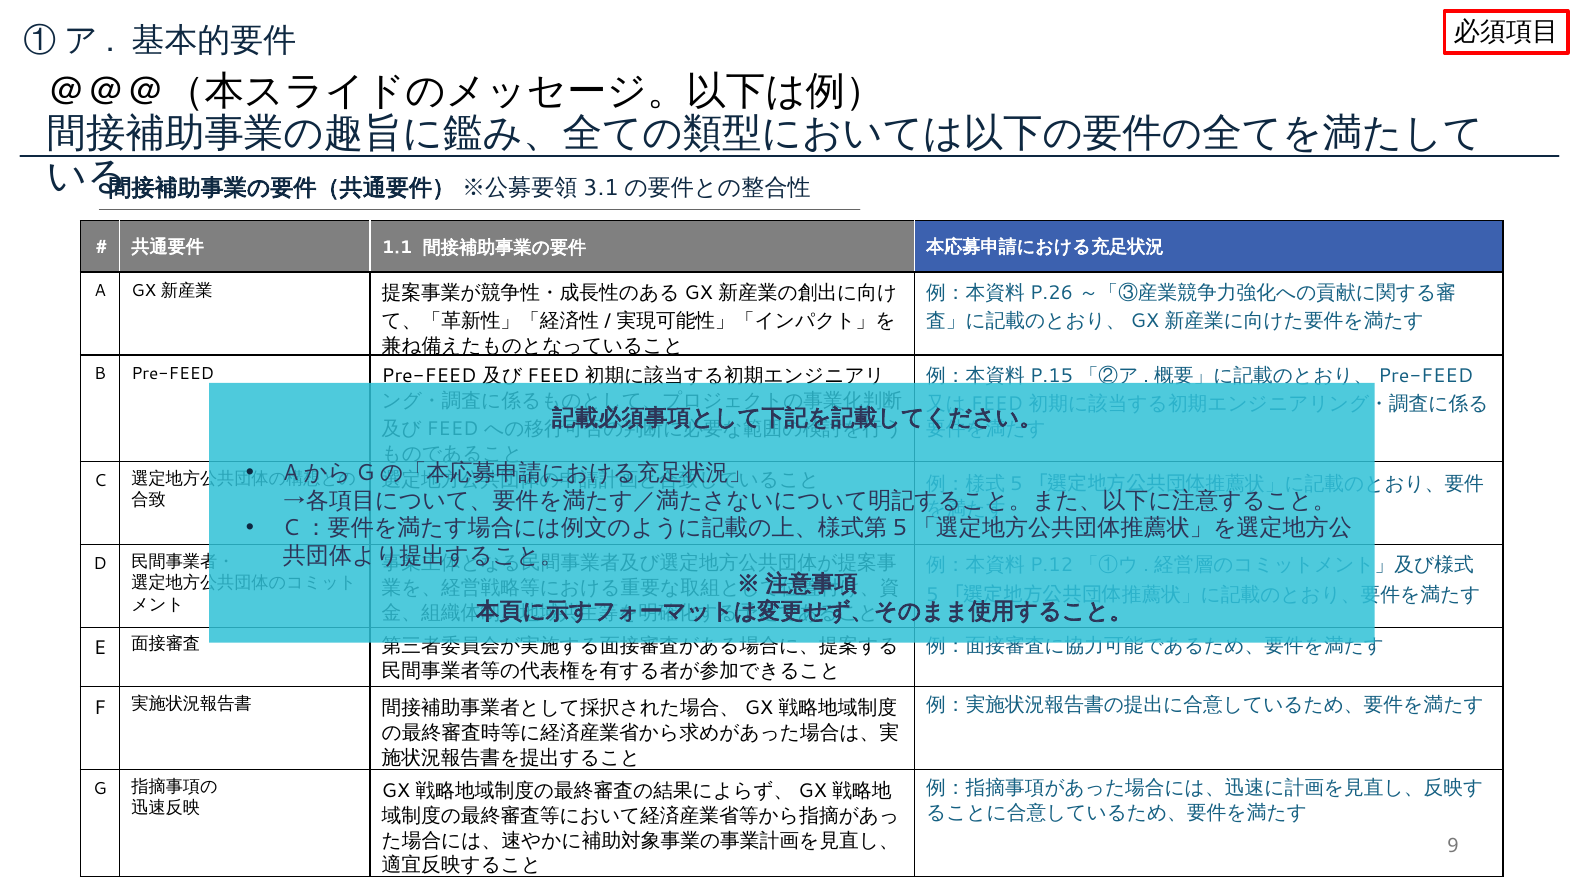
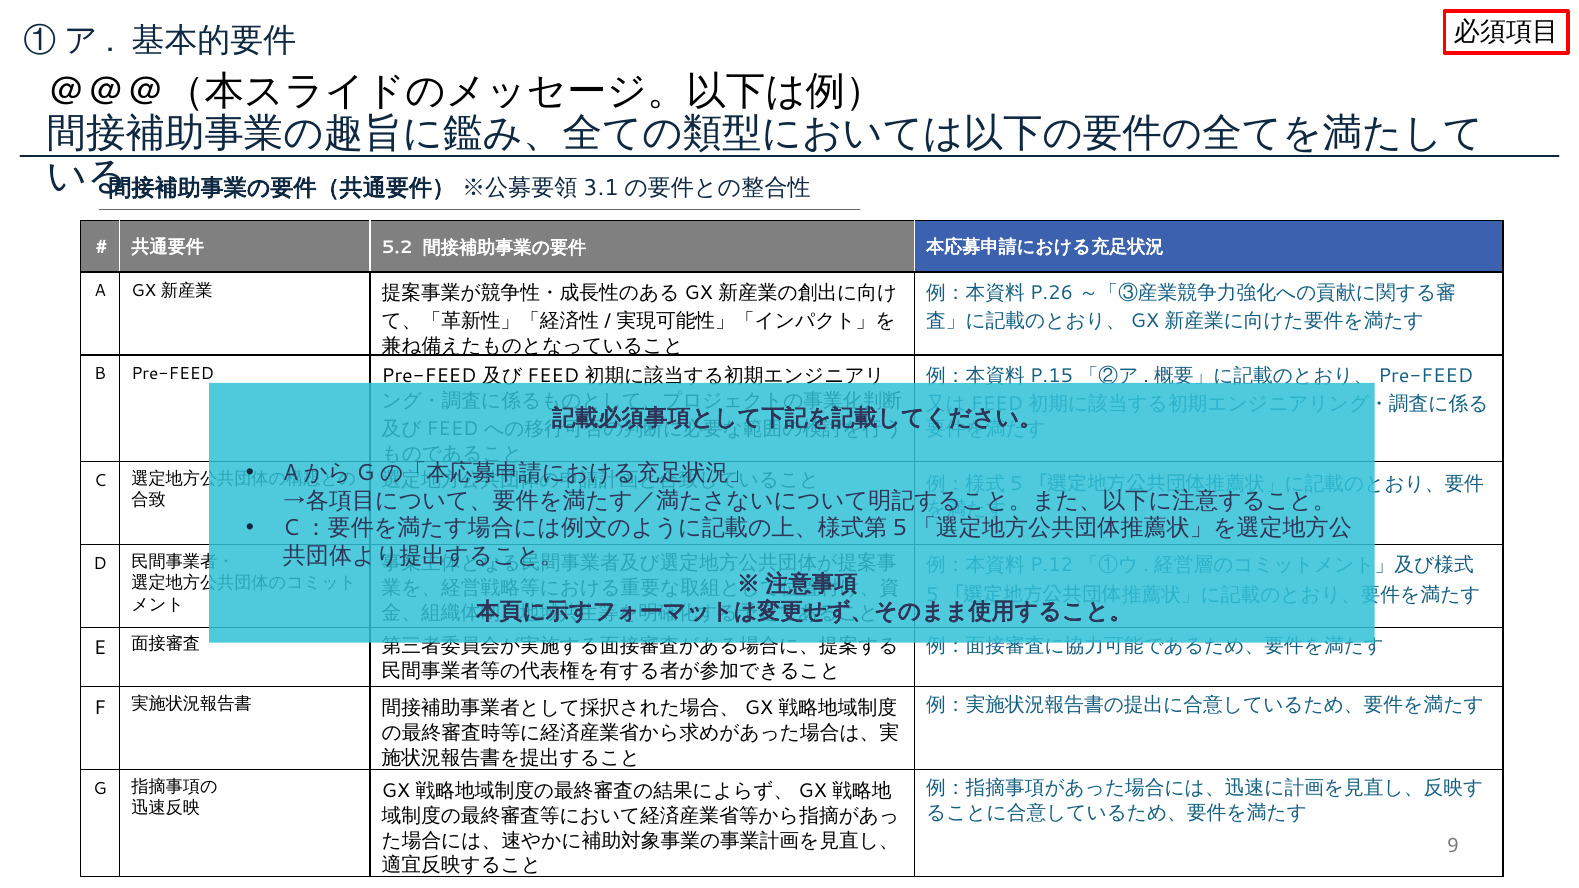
1.1: 1.1 -> 5.2
